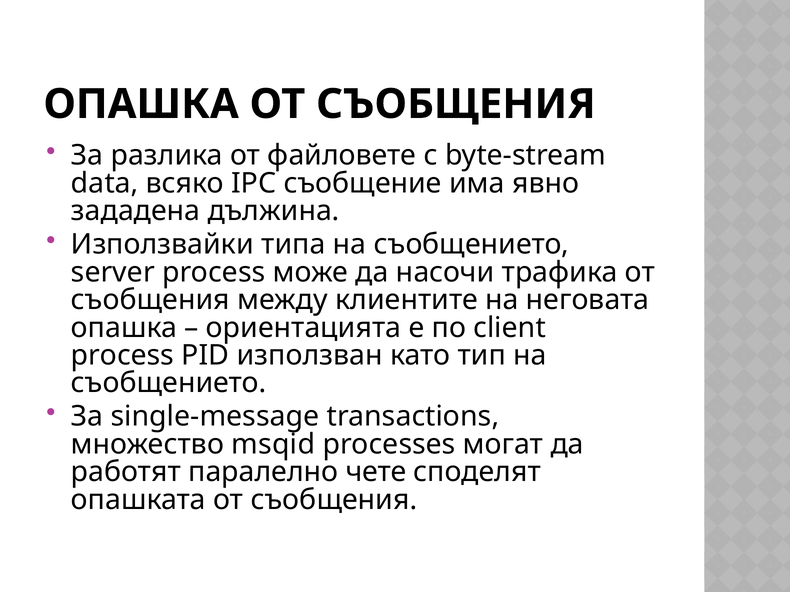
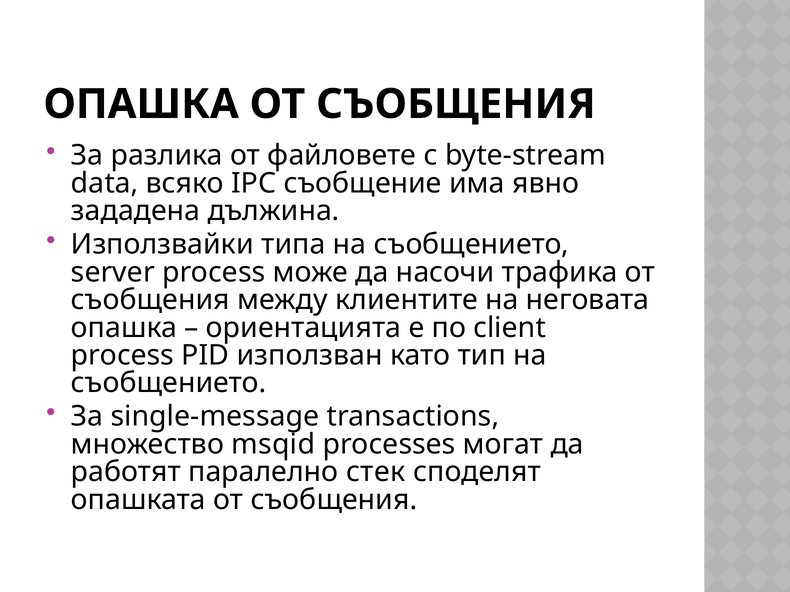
чете: чете -> стек
